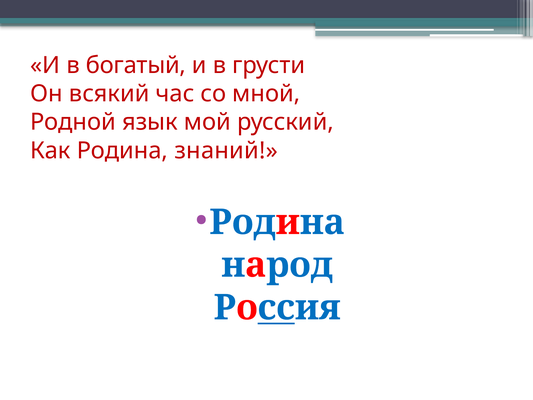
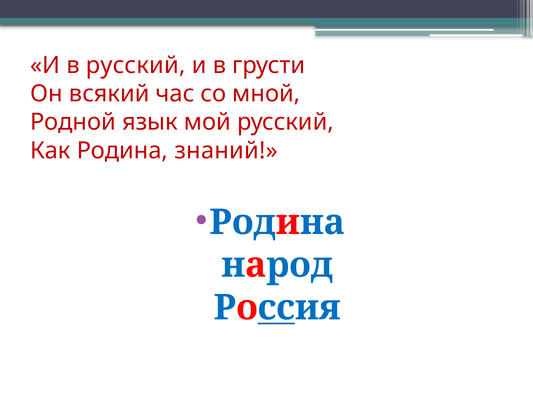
в богатый: богатый -> русский
